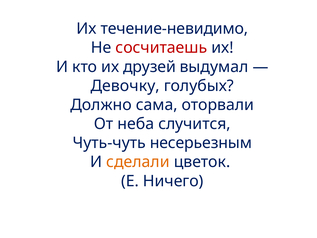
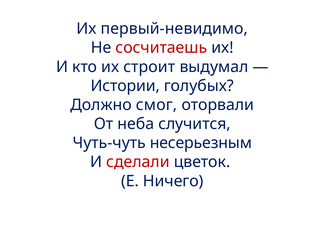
течение-невидимо: течение-невидимо -> первый-невидимо
друзей: друзей -> строит
Девочку: Девочку -> Истории
сама: сама -> смог
сделали colour: orange -> red
